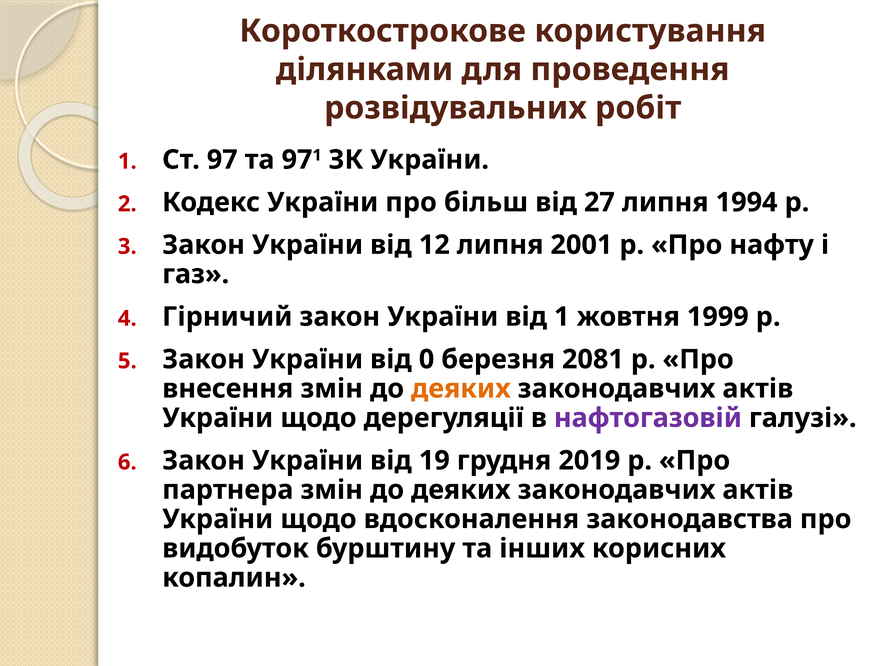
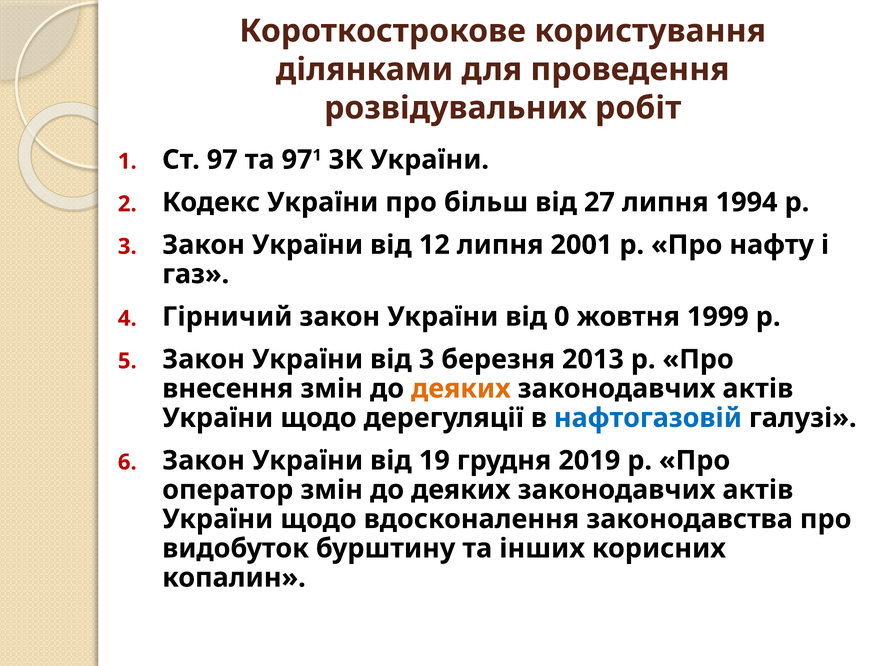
від 1: 1 -> 0
від 0: 0 -> 3
2081: 2081 -> 2013
нафтогазовій colour: purple -> blue
партнера: партнера -> оператор
